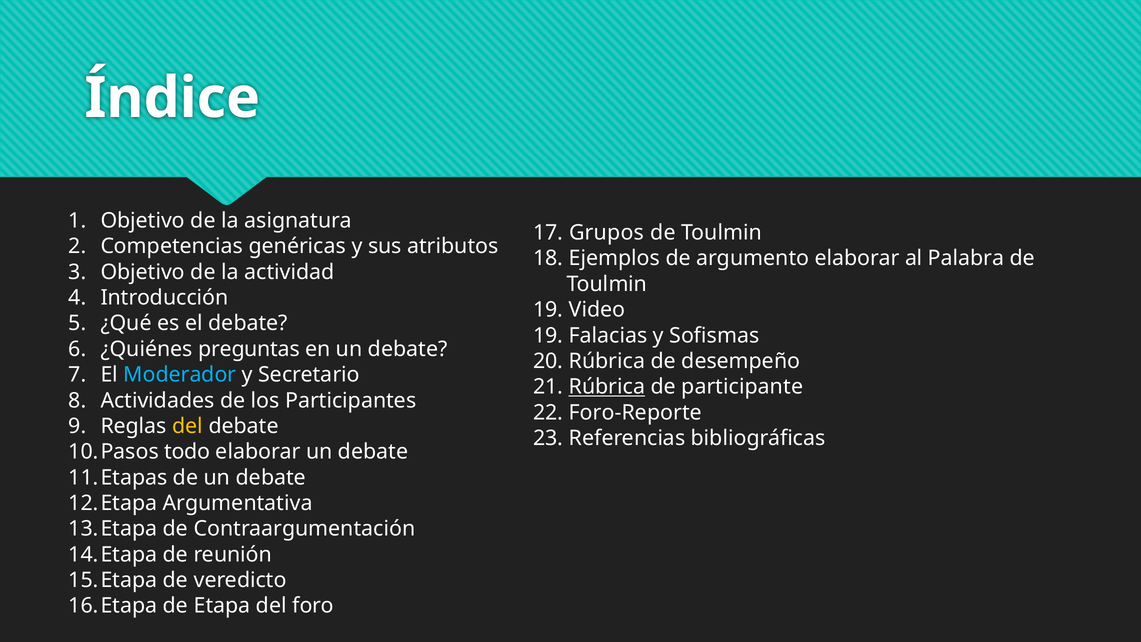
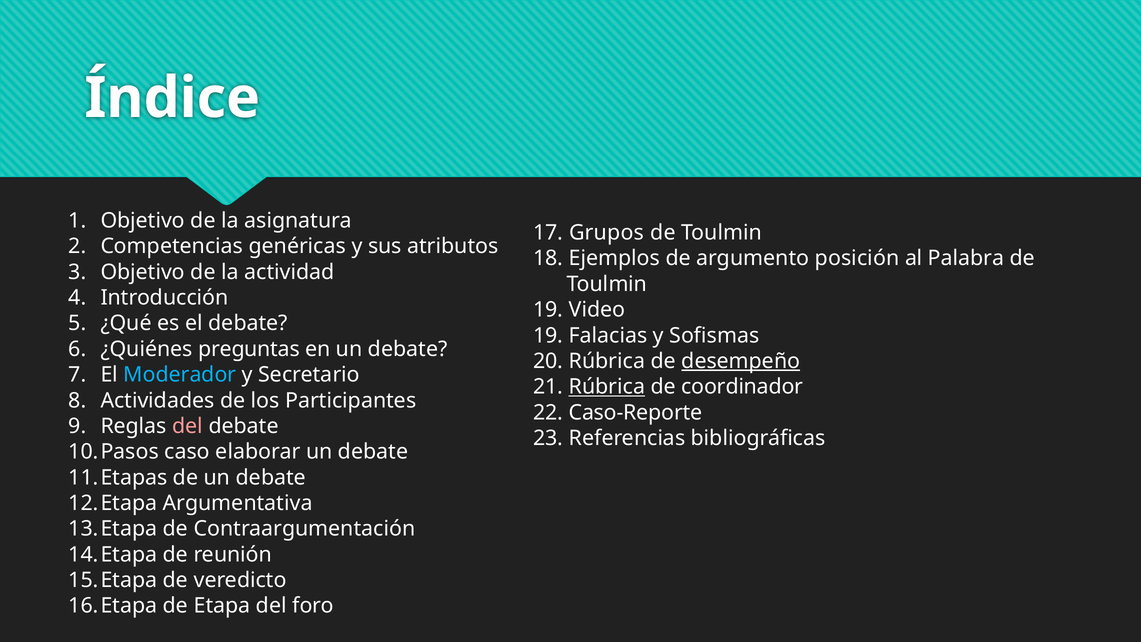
argumento elaborar: elaborar -> posición
desempeño underline: none -> present
participante: participante -> coordinador
Foro-Reporte: Foro-Reporte -> Caso-Reporte
del at (188, 426) colour: yellow -> pink
todo: todo -> caso
